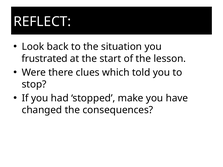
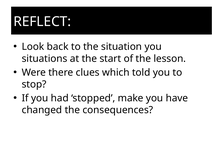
frustrated: frustrated -> situations
